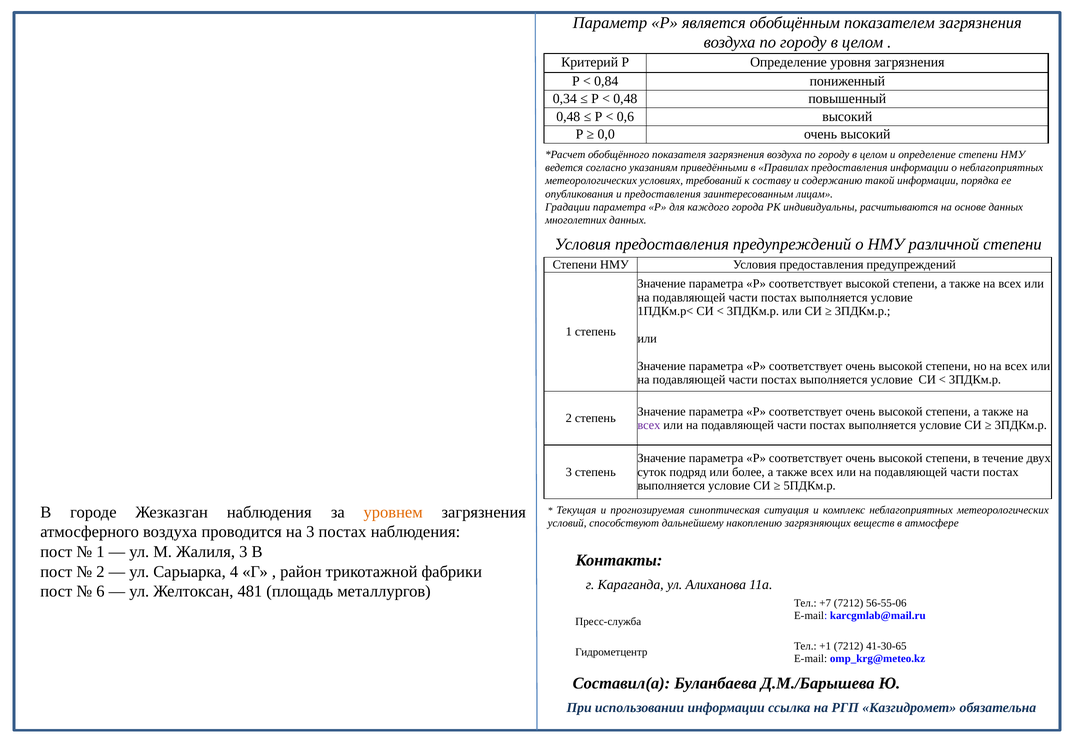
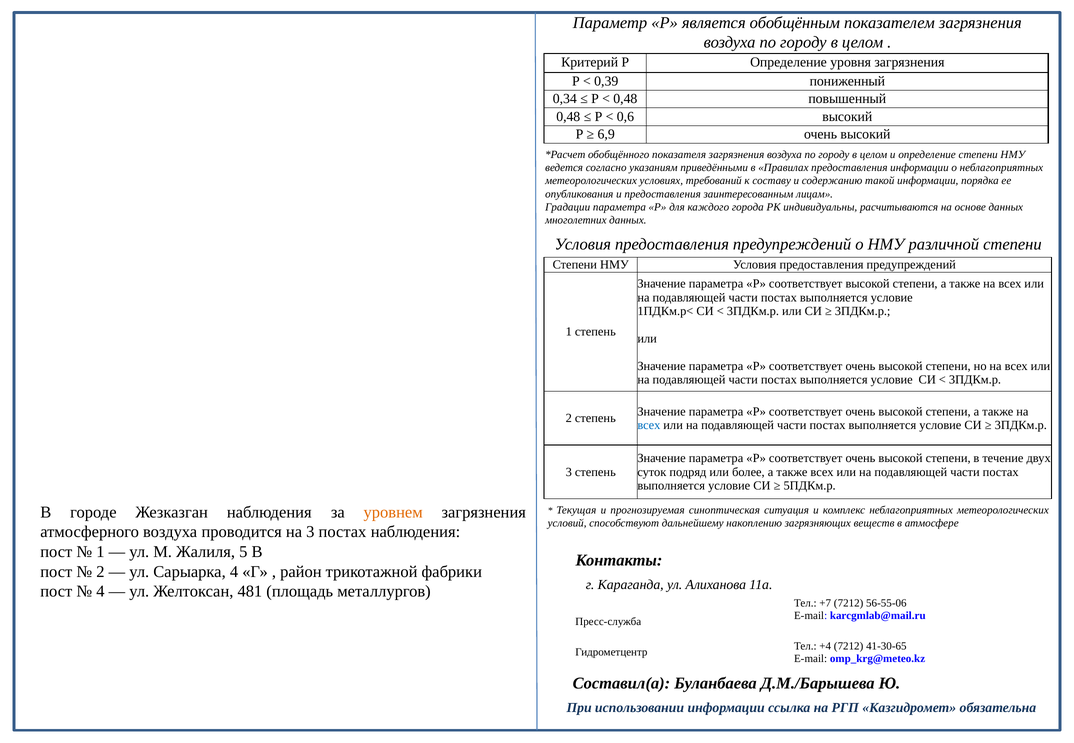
0,84: 0,84 -> 0,39
0,0: 0,0 -> 6,9
всех at (649, 425) colour: purple -> blue
Жалиля 3: 3 -> 5
6 at (100, 592): 6 -> 4
+1: +1 -> +4
